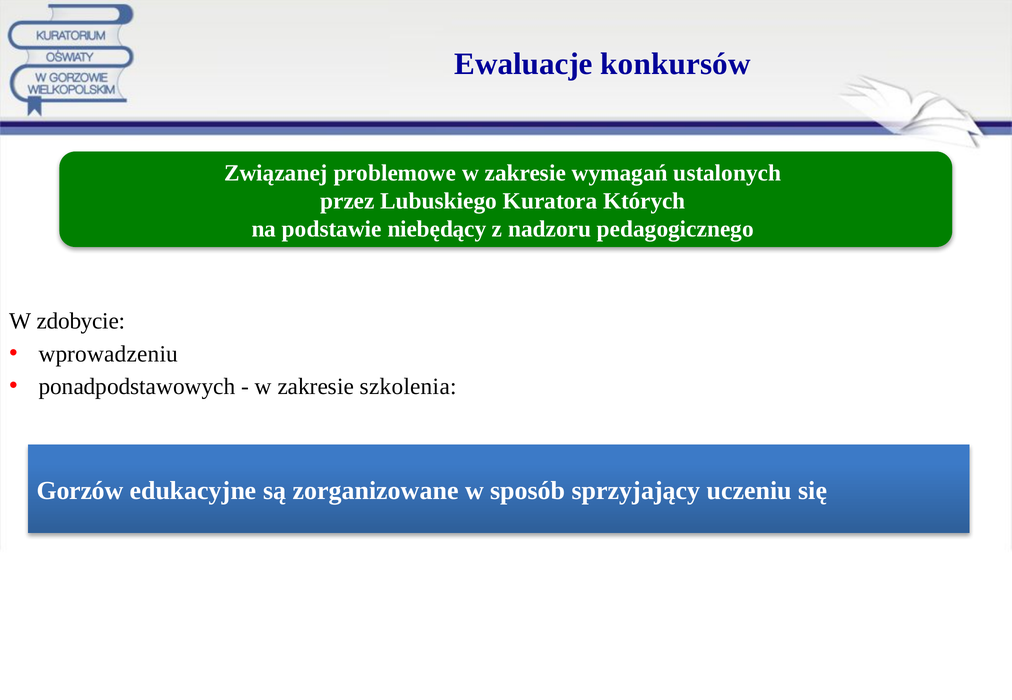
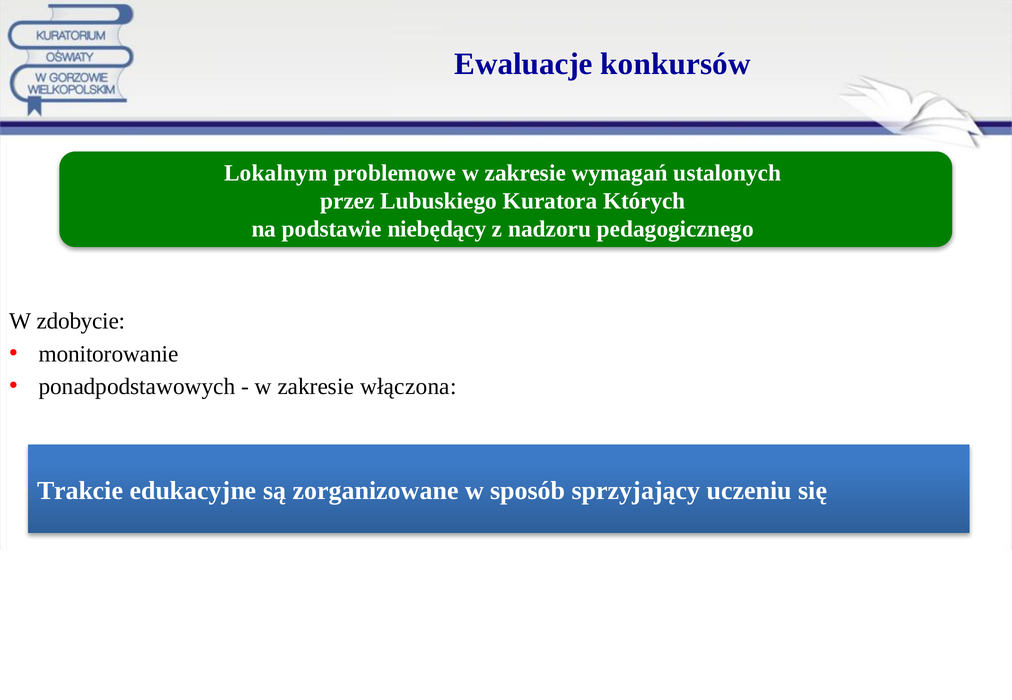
Związanej: Związanej -> Lokalnym
wprowadzeniu: wprowadzeniu -> monitorowanie
szkolenia: szkolenia -> włączona
Gorzów: Gorzów -> Trakcie
